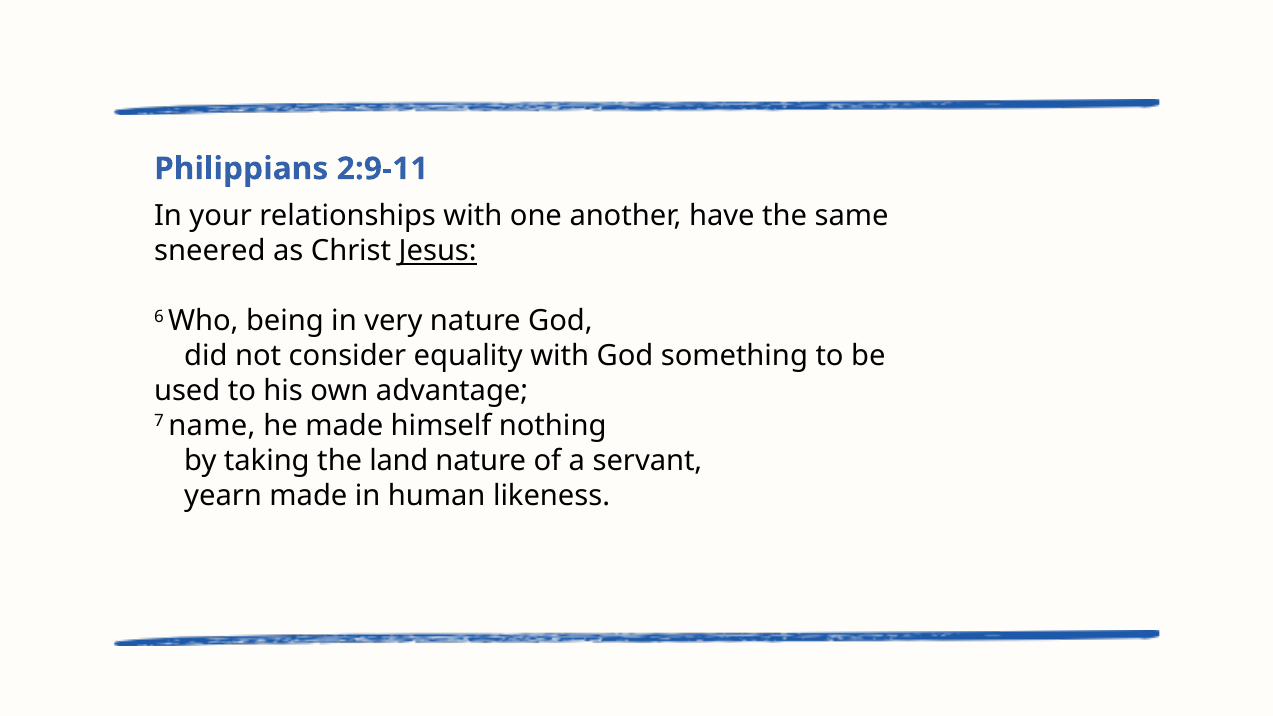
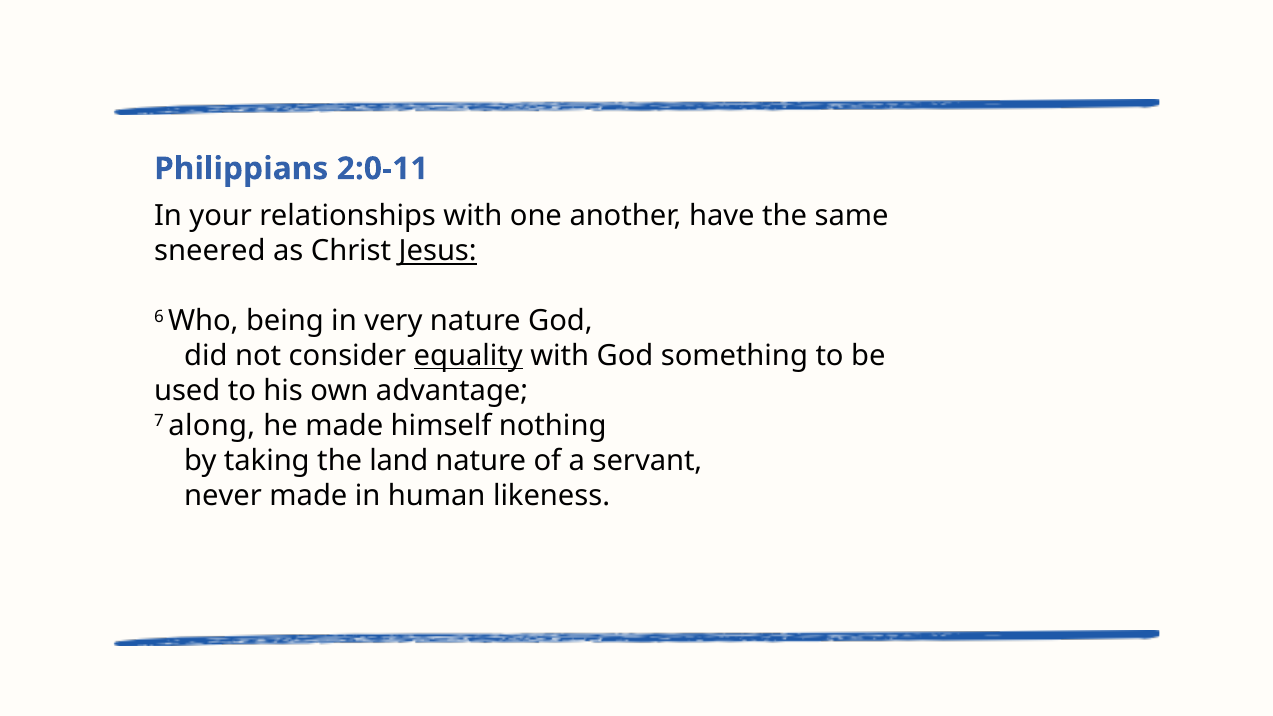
2:9-11: 2:9-11 -> 2:0-11
equality underline: none -> present
name: name -> along
yearn: yearn -> never
